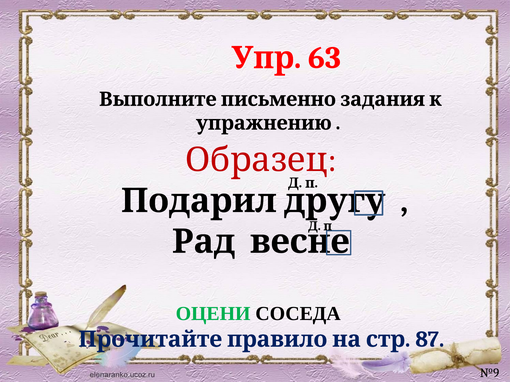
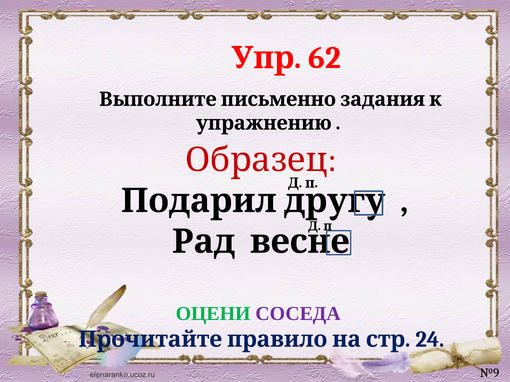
63: 63 -> 62
СОСЕДА colour: black -> purple
87: 87 -> 24
